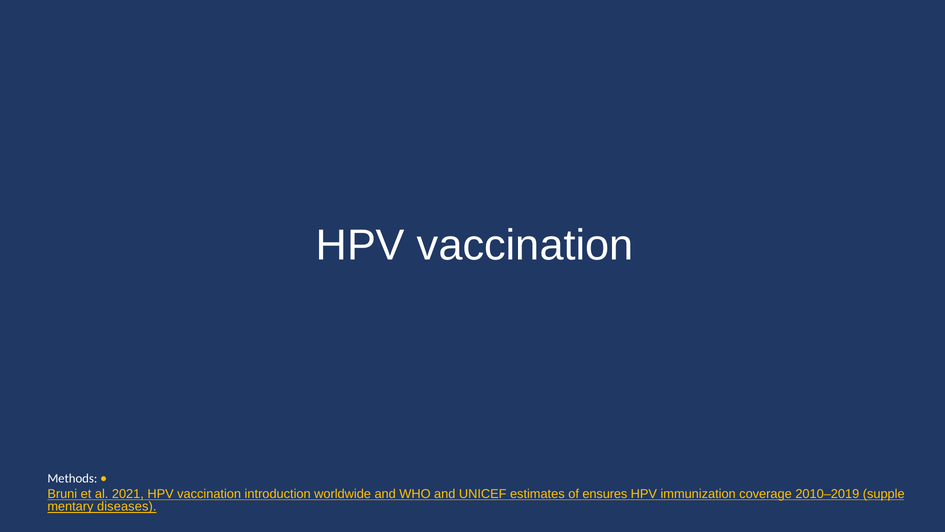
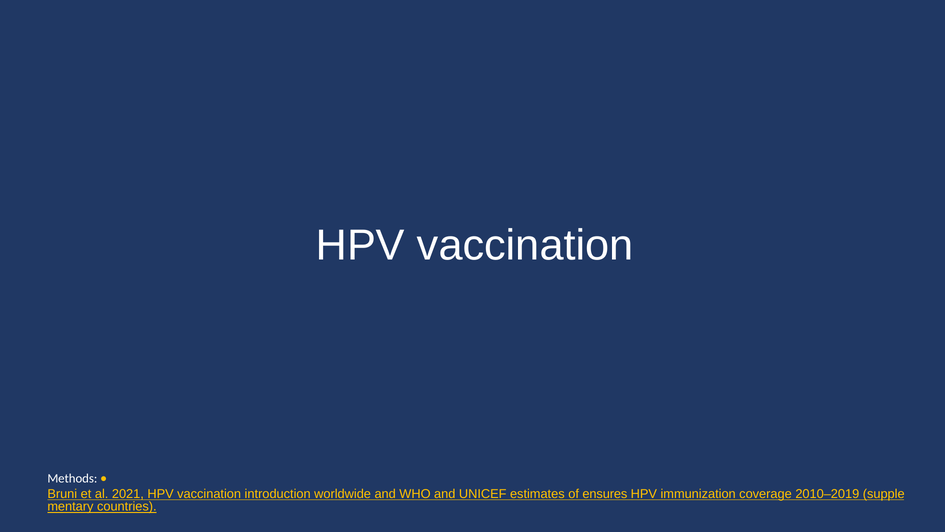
diseases: diseases -> countries
